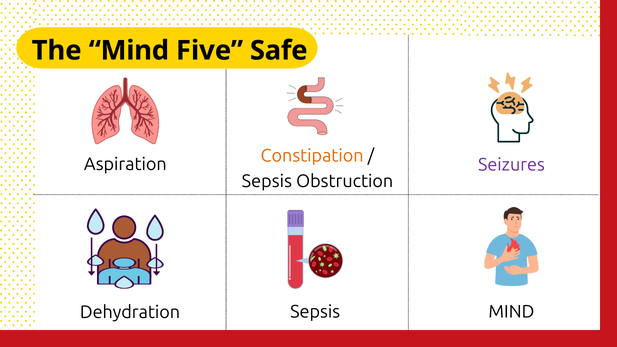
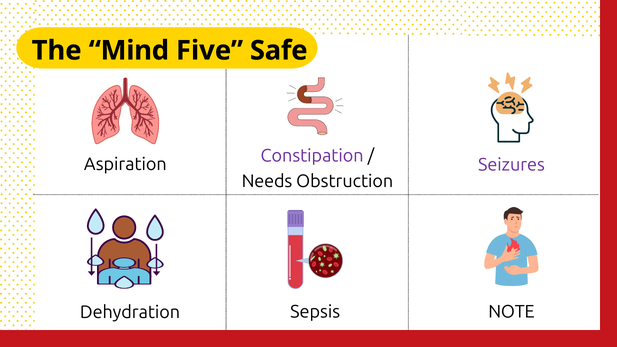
Constipation colour: orange -> purple
Sepsis at (267, 181): Sepsis -> Needs
Dehydration MIND: MIND -> NOTE
